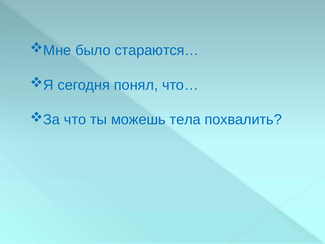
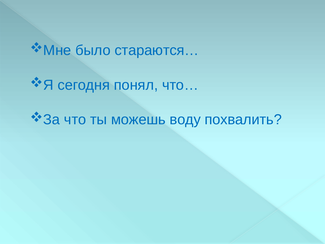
тела: тела -> воду
